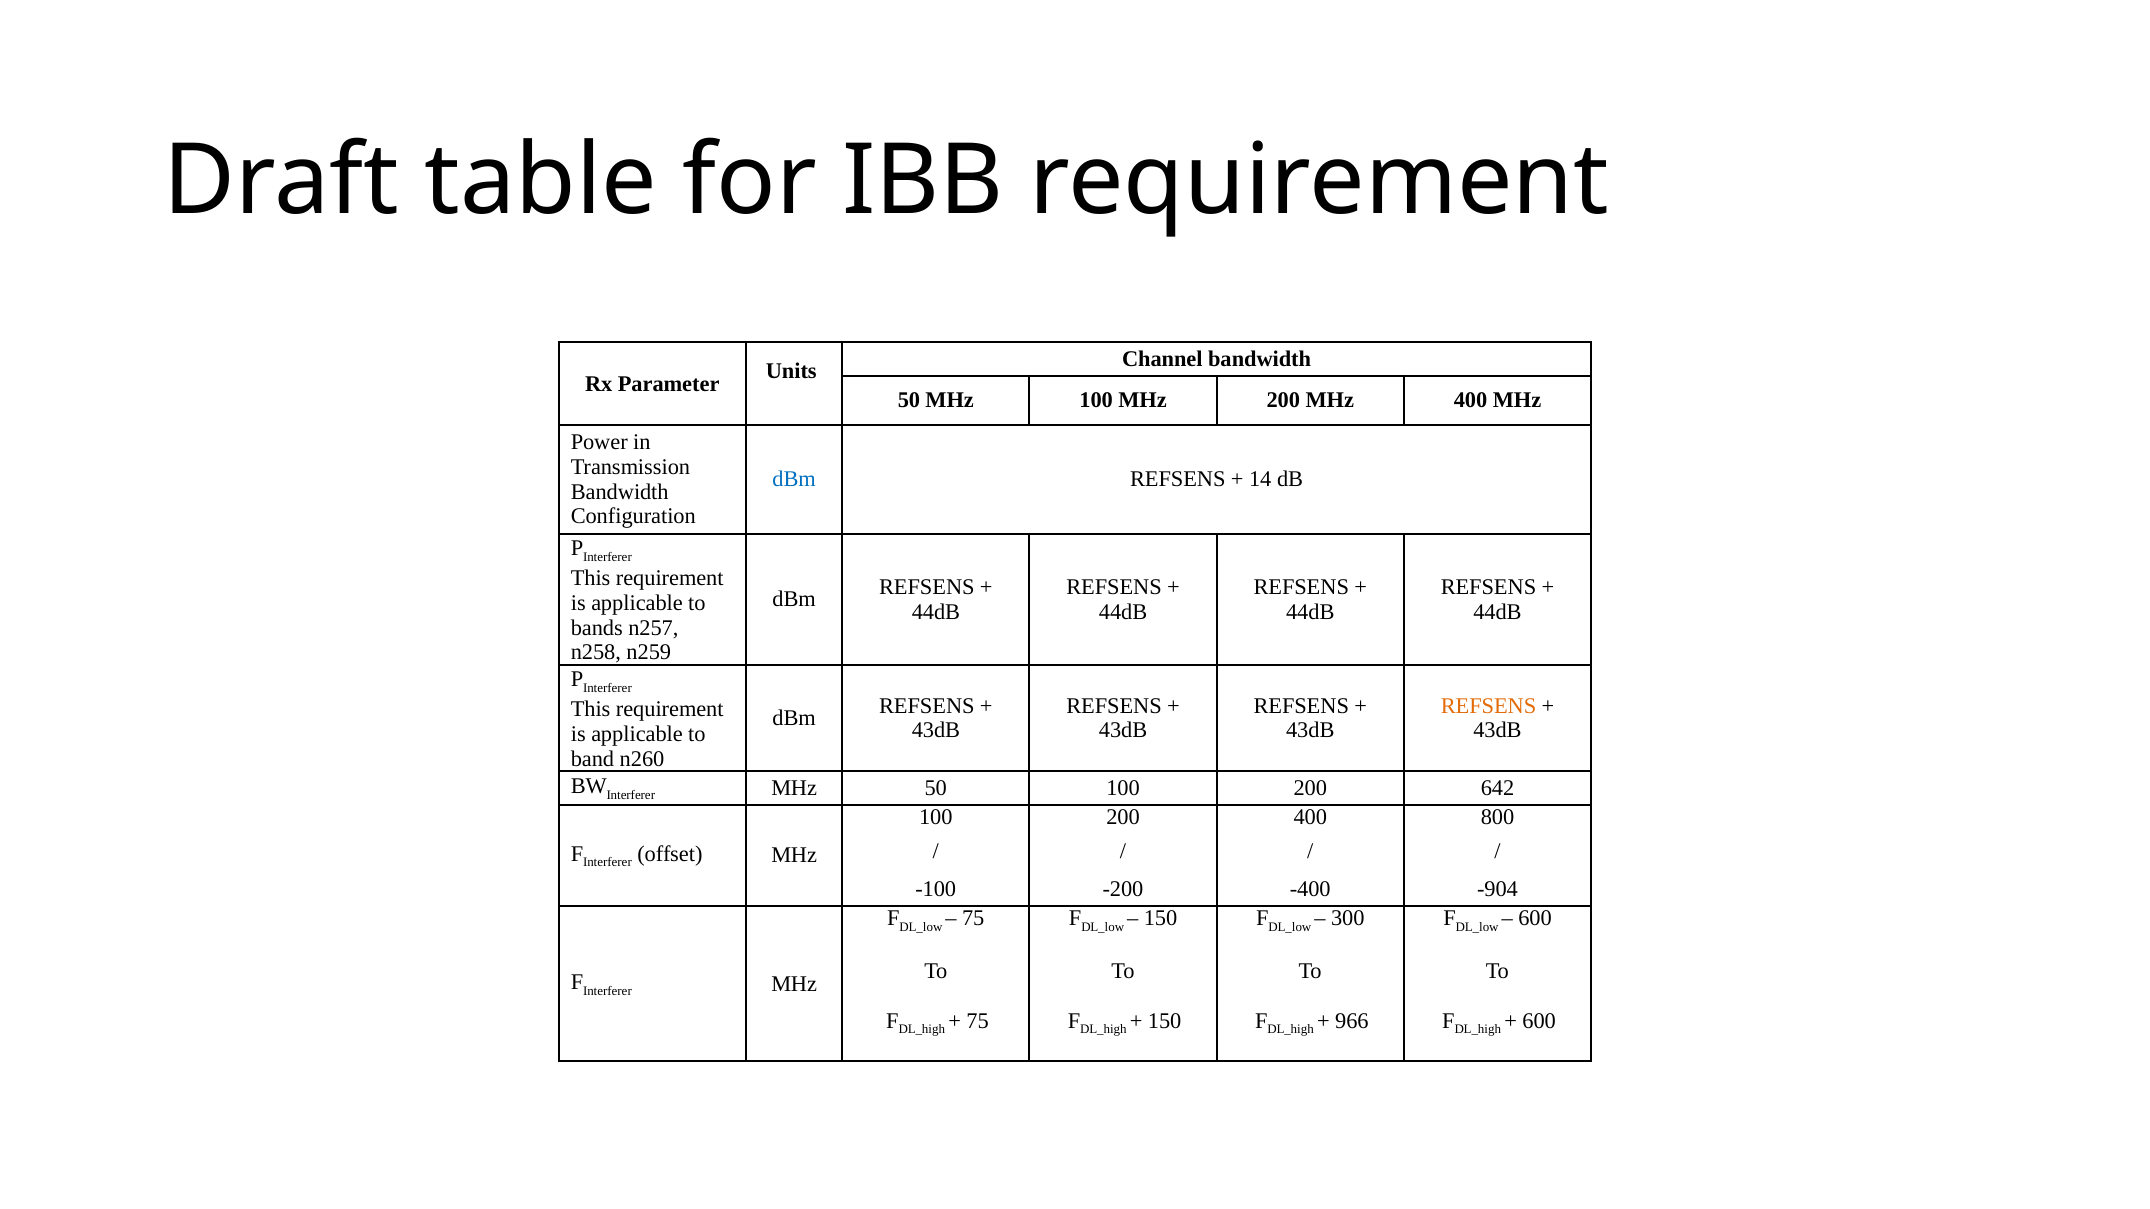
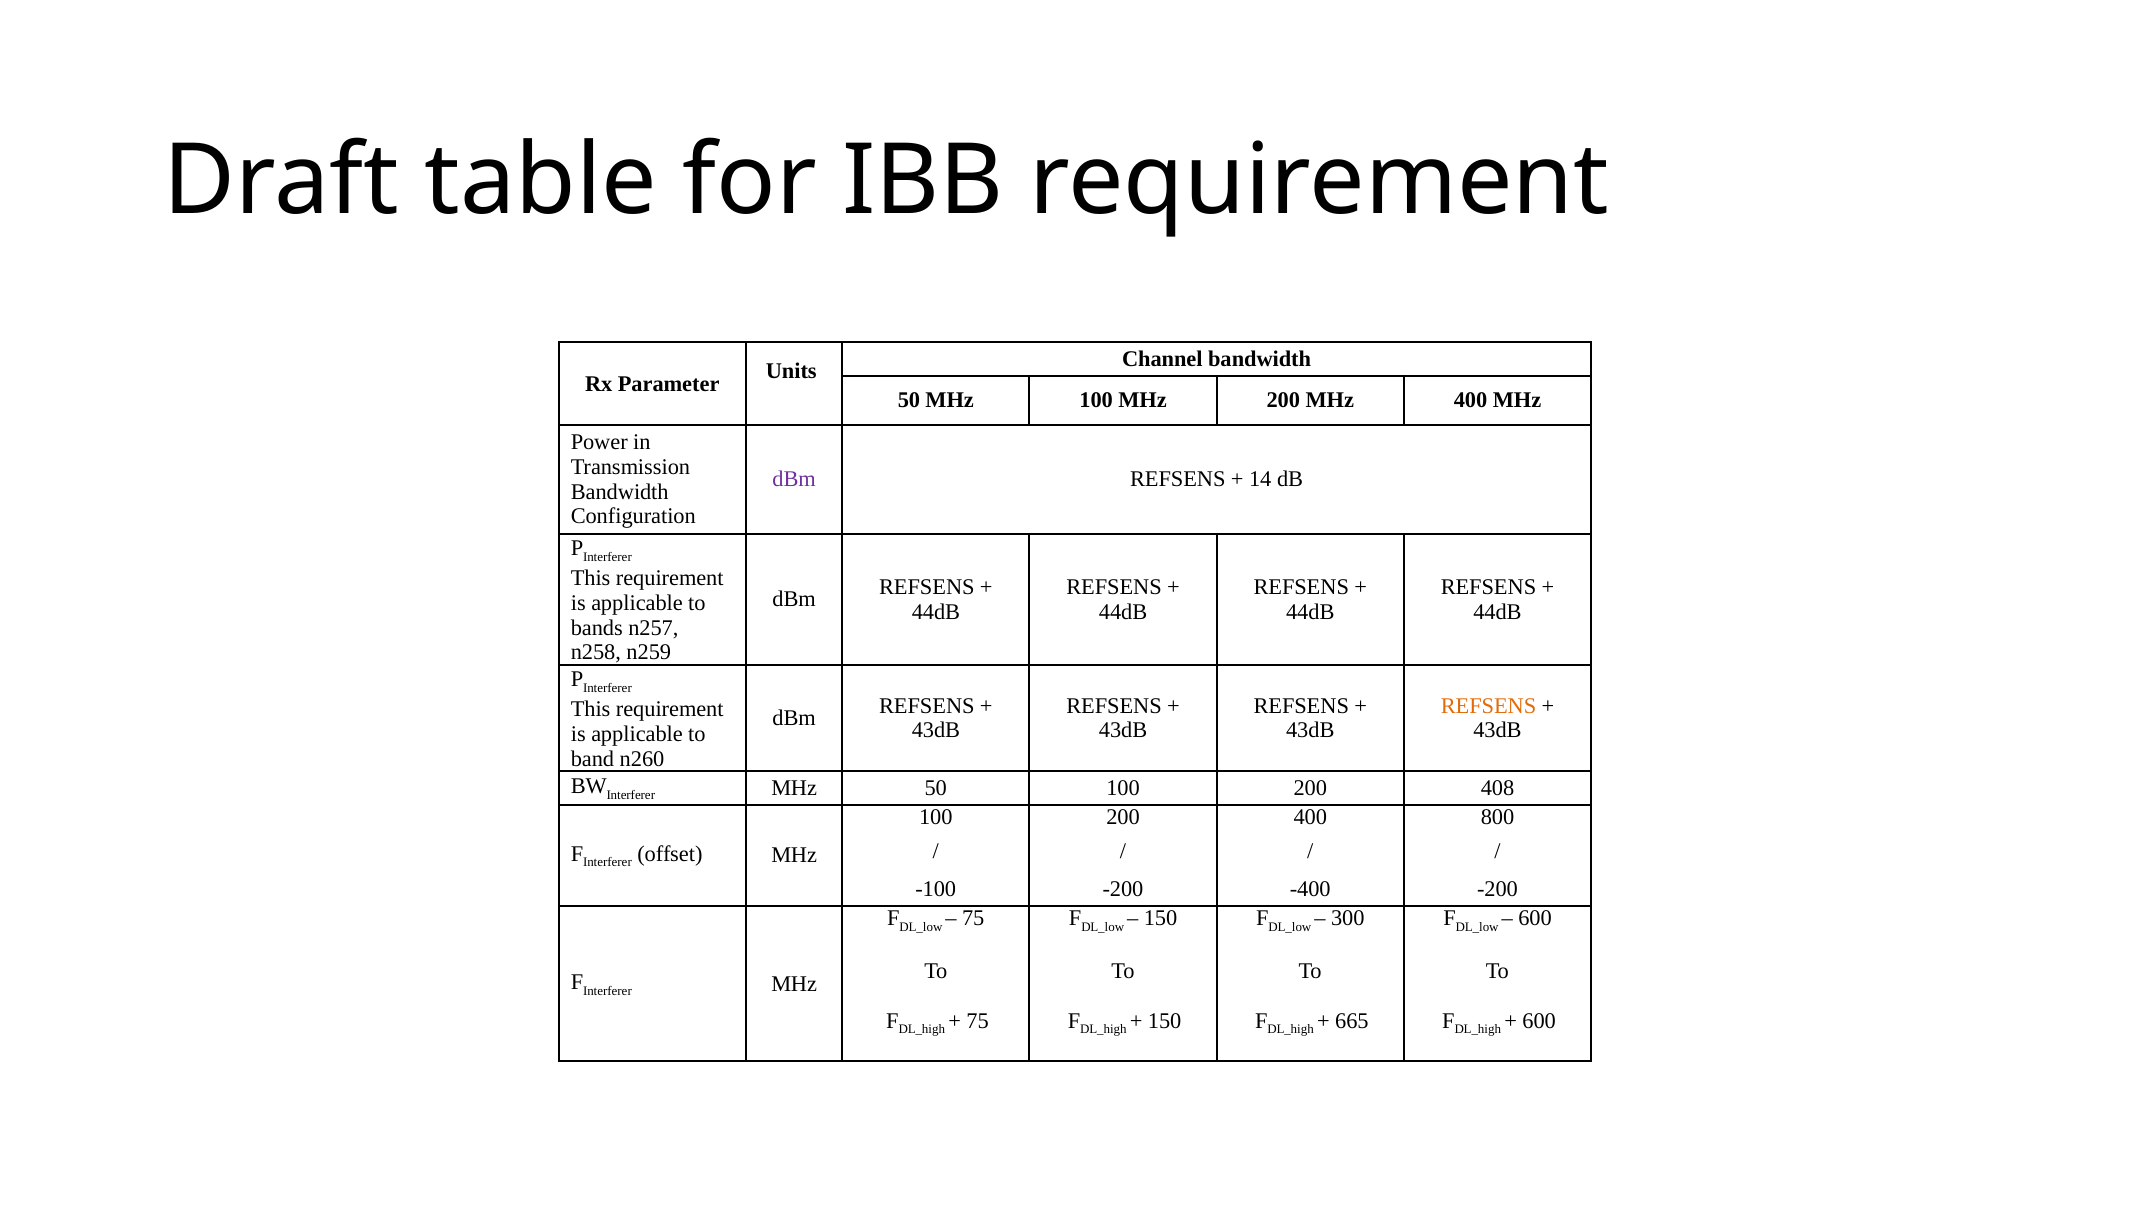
dBm at (794, 480) colour: blue -> purple
642: 642 -> 408
-400 -904: -904 -> -200
966: 966 -> 665
